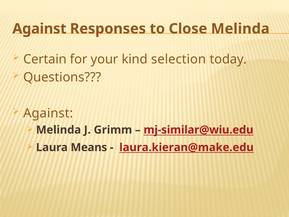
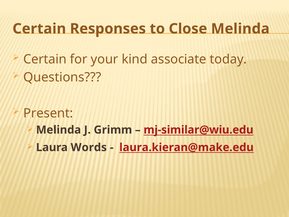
Against at (39, 29): Against -> Certain
selection: selection -> associate
Against at (48, 113): Against -> Present
Means: Means -> Words
